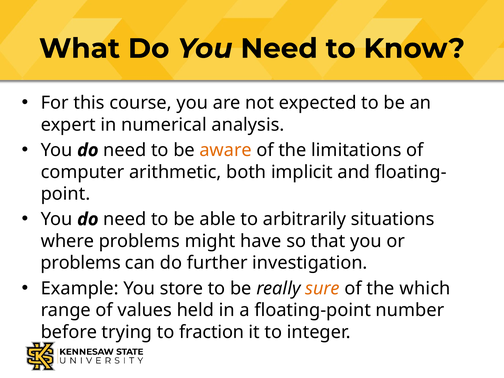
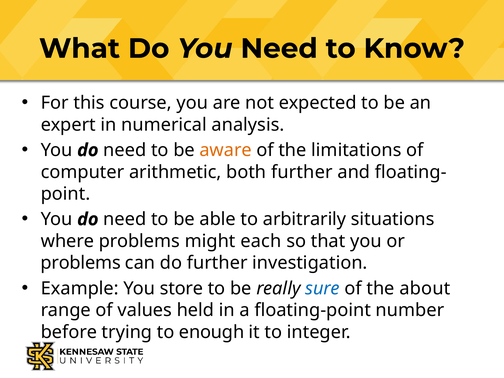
both implicit: implicit -> further
have: have -> each
sure colour: orange -> blue
which: which -> about
fraction: fraction -> enough
